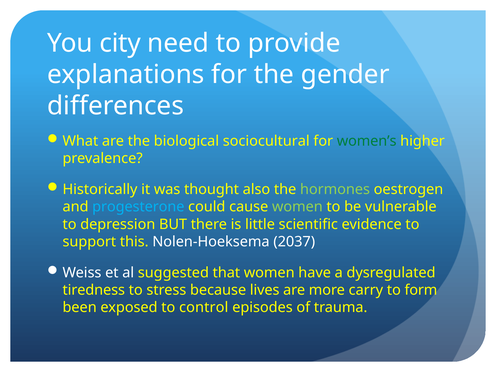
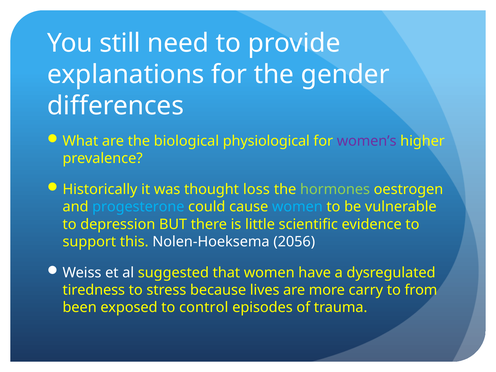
city: city -> still
sociocultural: sociocultural -> physiological
women’s colour: green -> purple
also: also -> loss
women at (297, 207) colour: light green -> light blue
2037: 2037 -> 2056
form: form -> from
